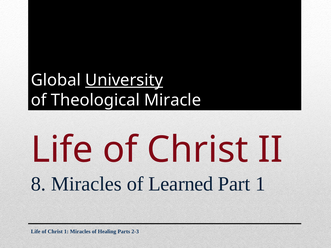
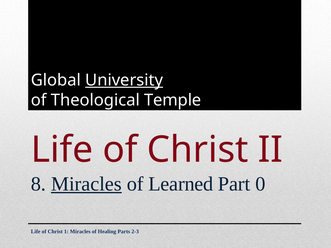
Miracle: Miracle -> Temple
Miracles at (86, 184) underline: none -> present
Part 1: 1 -> 0
